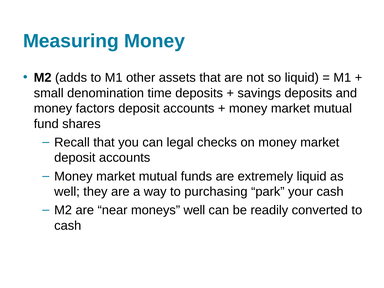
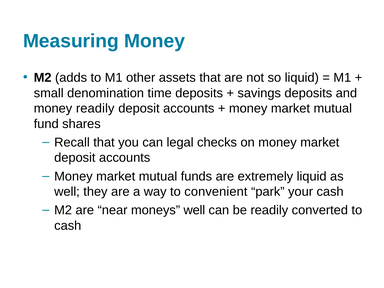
money factors: factors -> readily
purchasing: purchasing -> convenient
